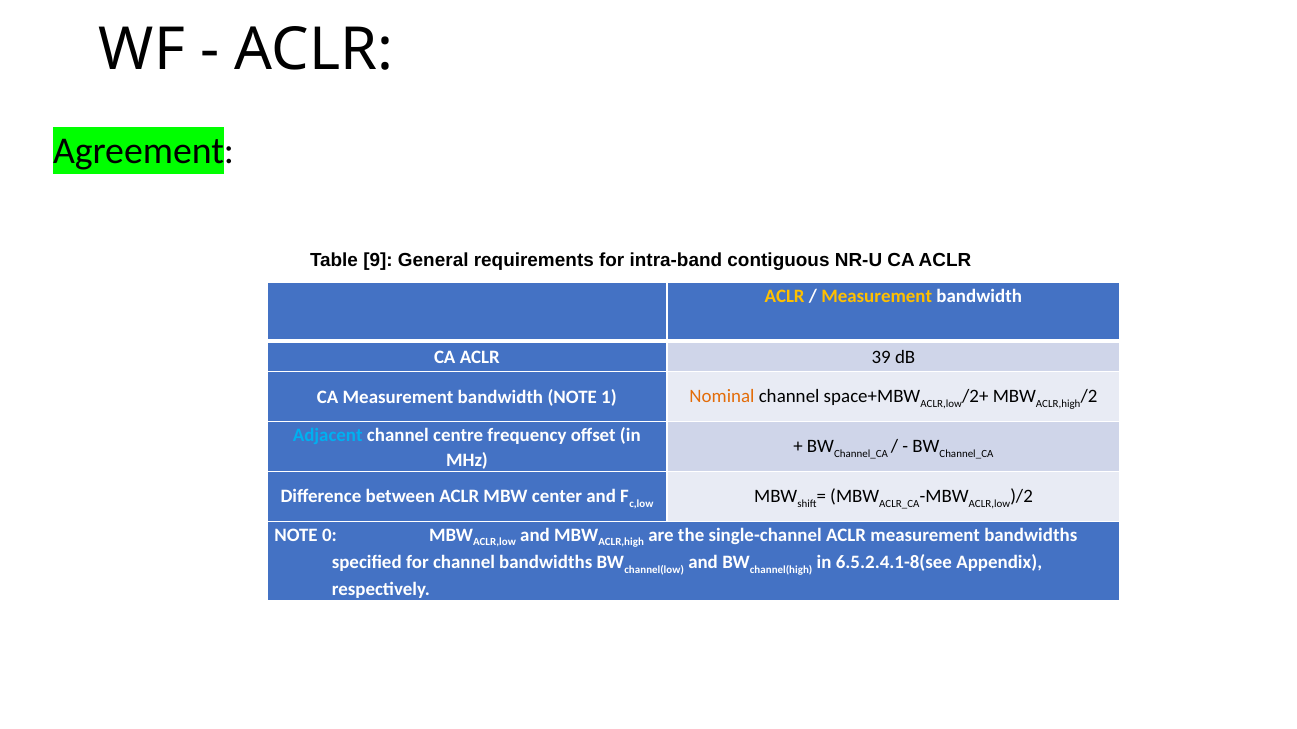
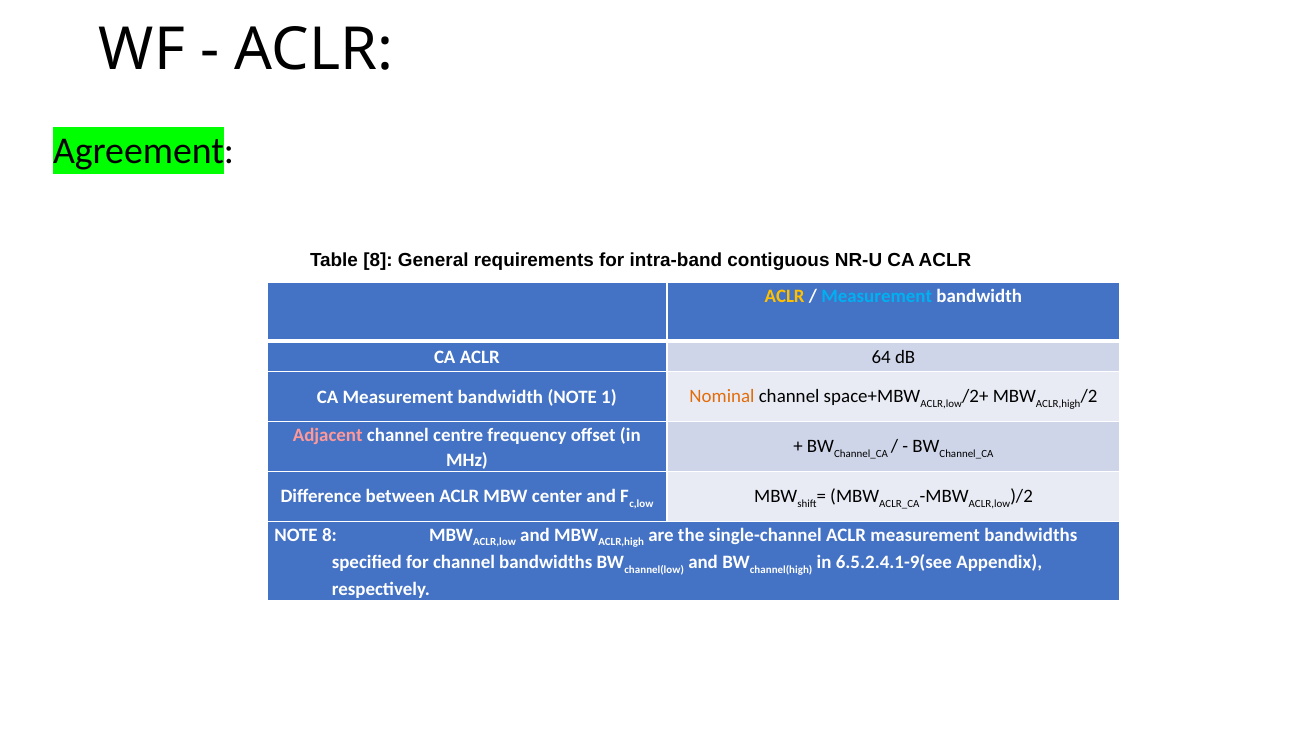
Table 9: 9 -> 8
Measurement at (877, 296) colour: yellow -> light blue
39: 39 -> 64
Adjacent colour: light blue -> pink
NOTE 0: 0 -> 8
6.5.2.4.1-8(see: 6.5.2.4.1-8(see -> 6.5.2.4.1-9(see
